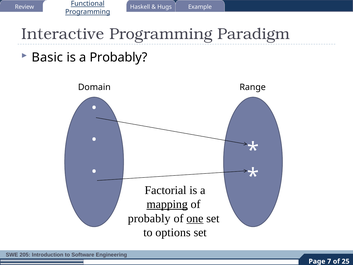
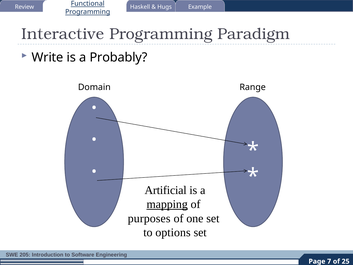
Basic: Basic -> Write
Factorial: Factorial -> Artificial
probably at (149, 218): probably -> purposes
one underline: present -> none
